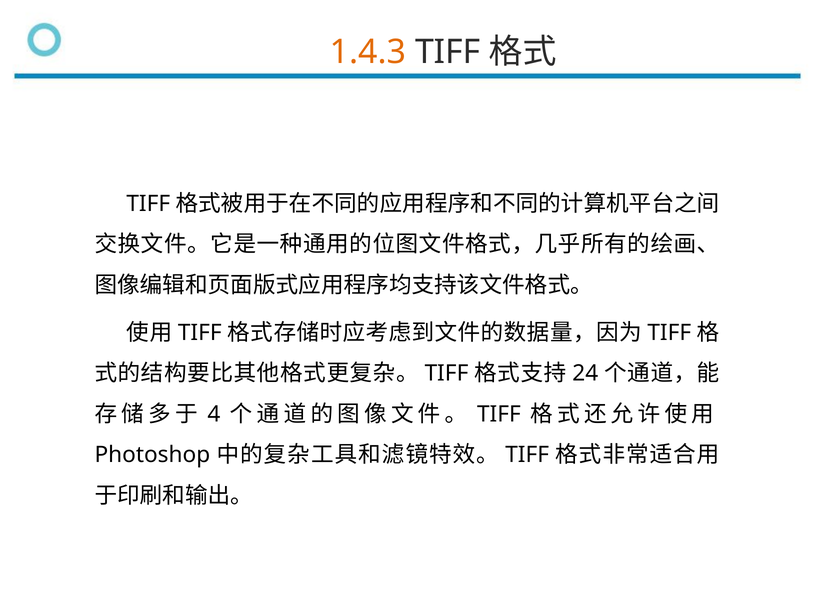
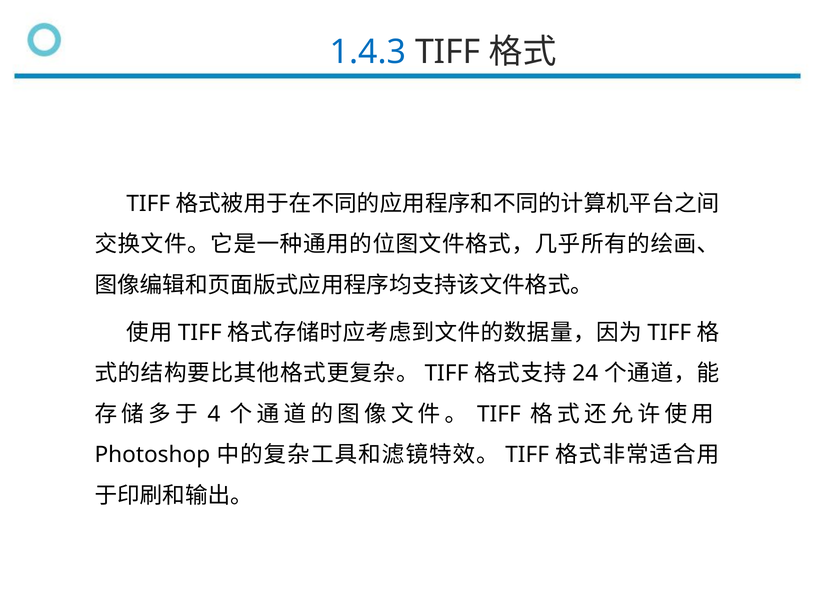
1.4.3 colour: orange -> blue
